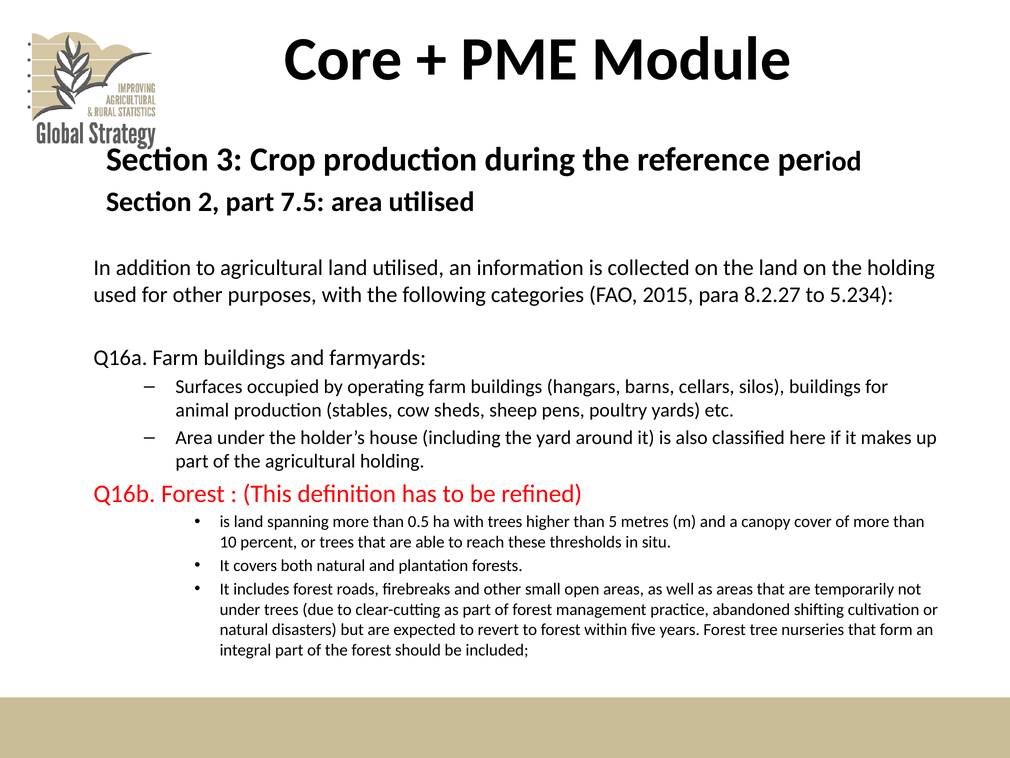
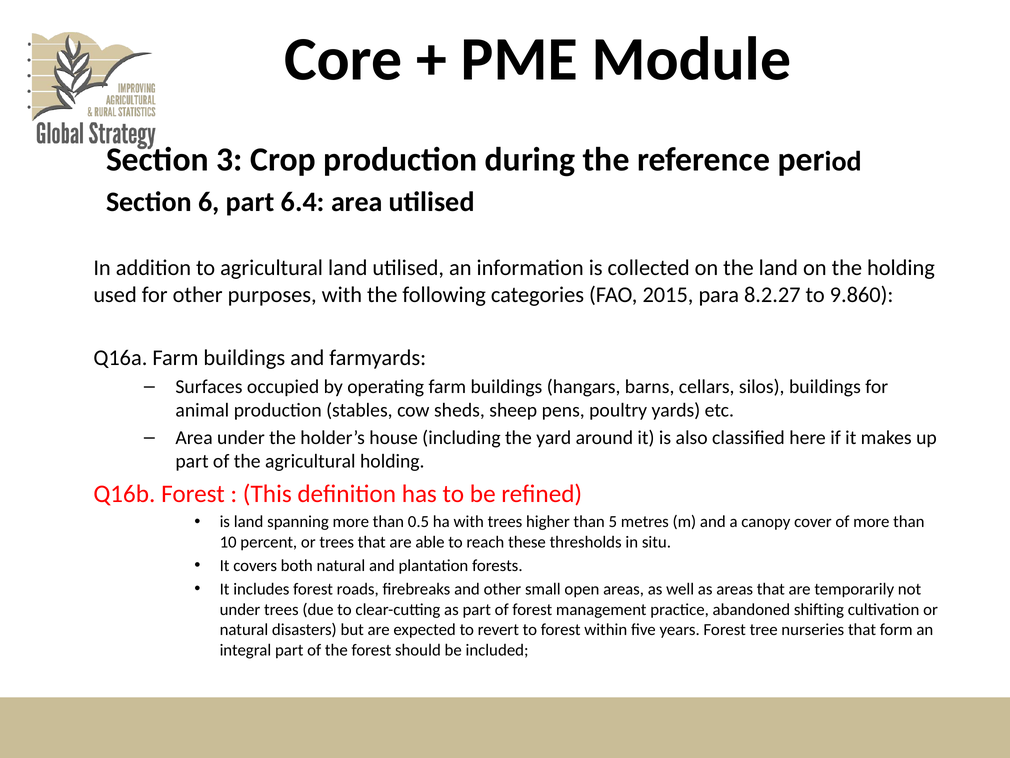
2: 2 -> 6
7.5: 7.5 -> 6.4
5.234: 5.234 -> 9.860
